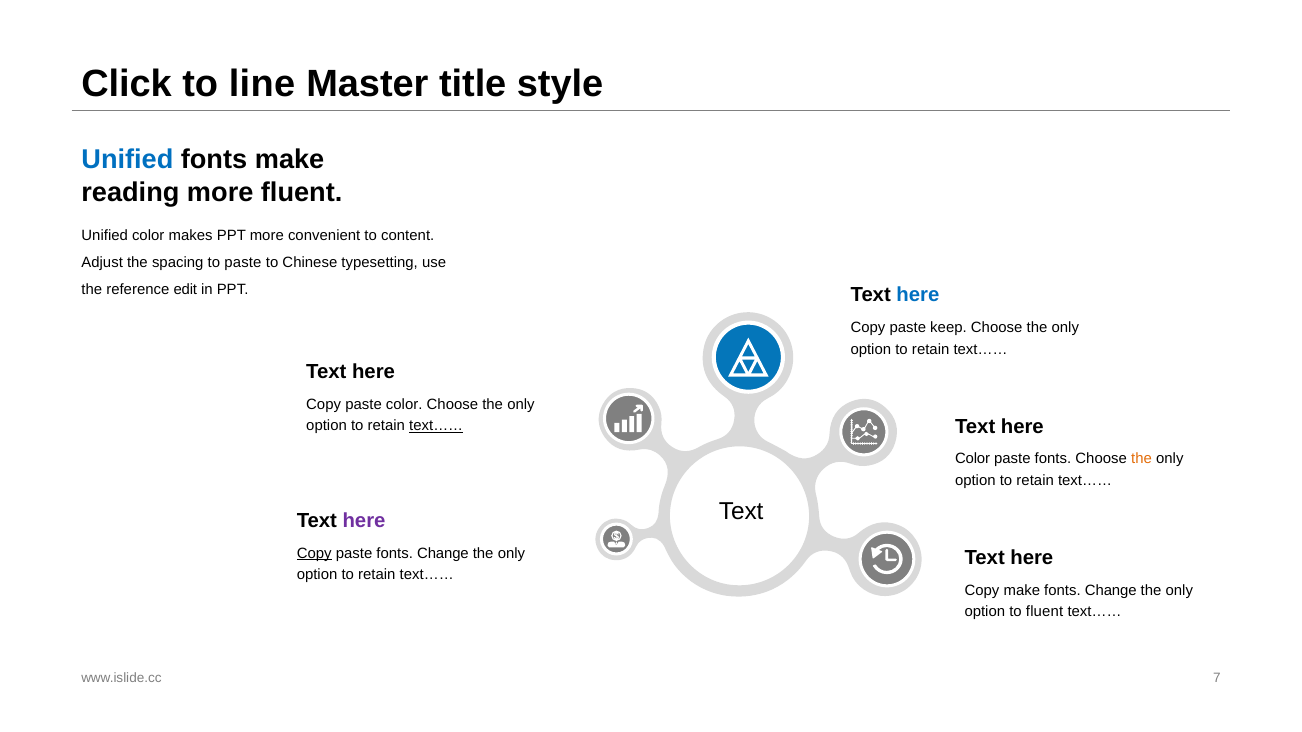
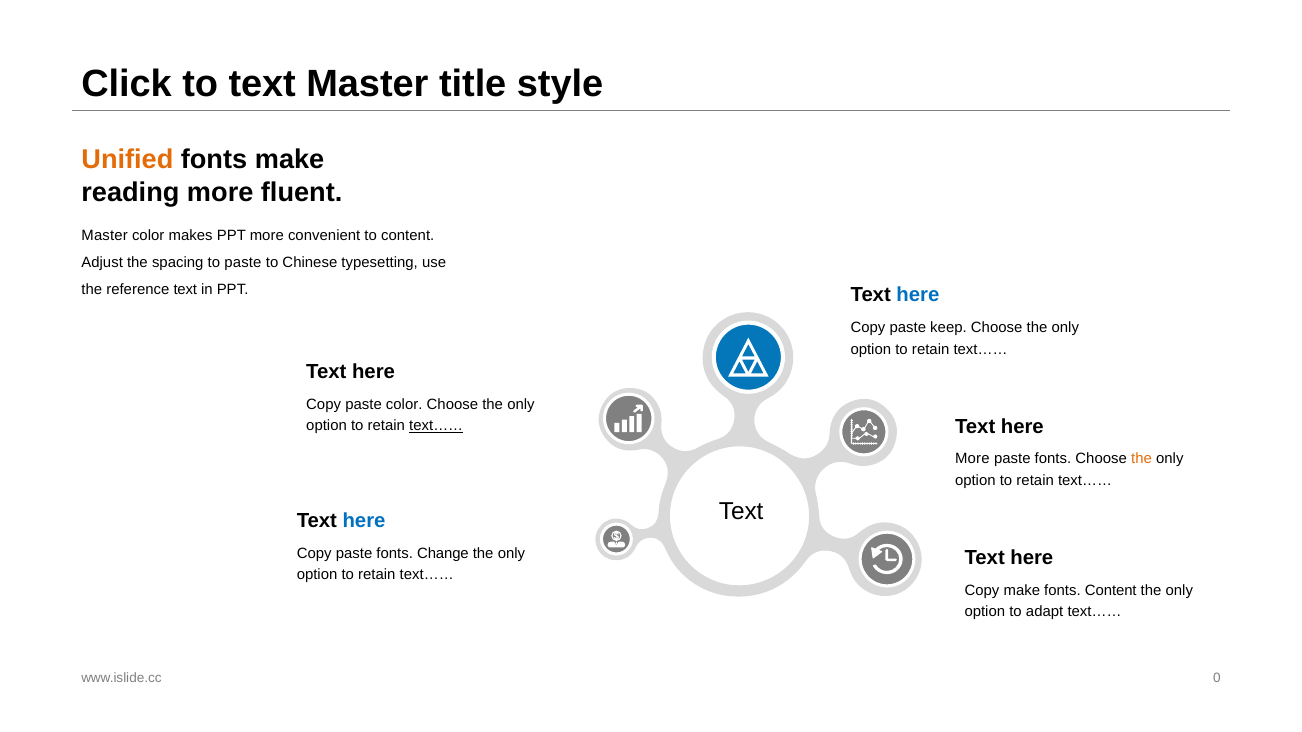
to line: line -> text
Unified at (127, 160) colour: blue -> orange
Unified at (105, 236): Unified -> Master
reference edit: edit -> text
Color at (973, 459): Color -> More
here at (364, 521) colour: purple -> blue
Copy at (314, 553) underline: present -> none
Change at (1111, 591): Change -> Content
to fluent: fluent -> adapt
7: 7 -> 0
